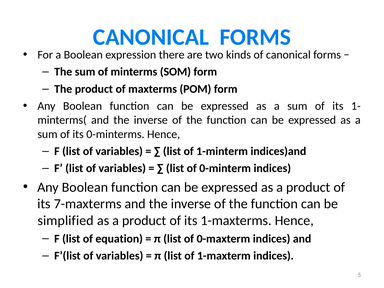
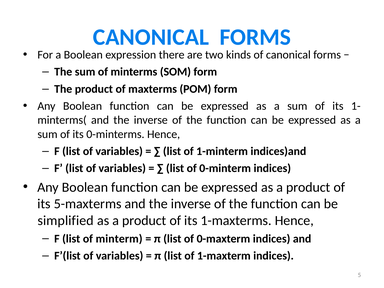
7-maxterms: 7-maxterms -> 5-maxterms
equation: equation -> minterm
